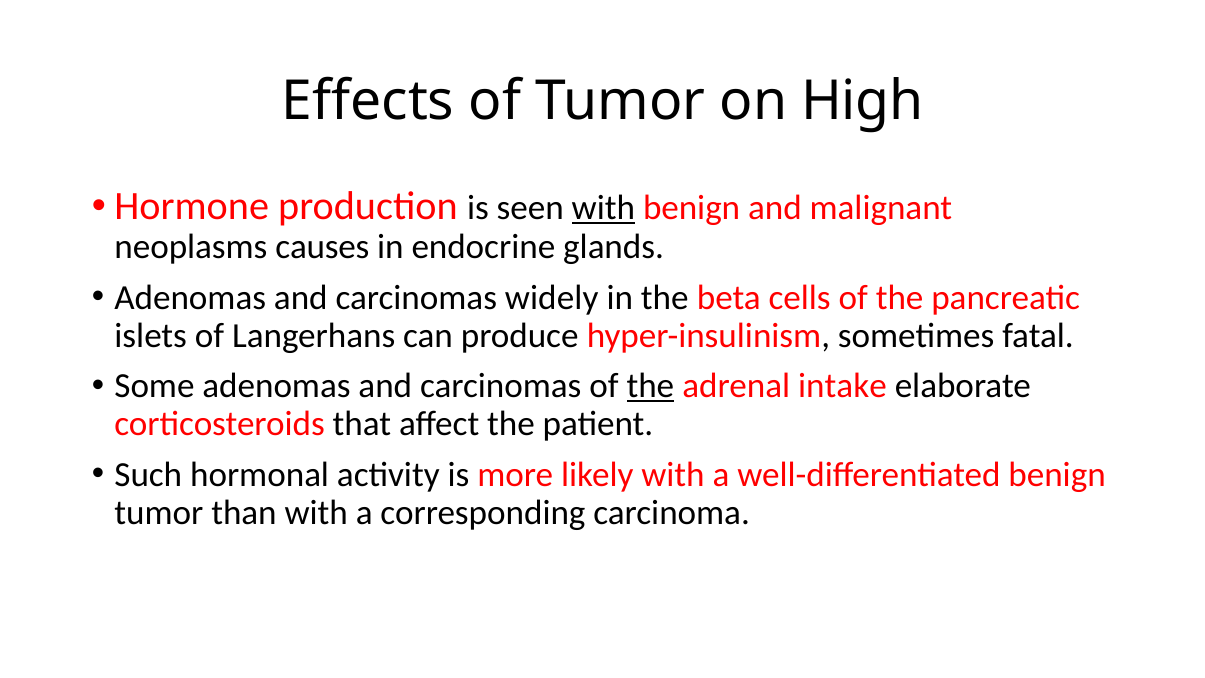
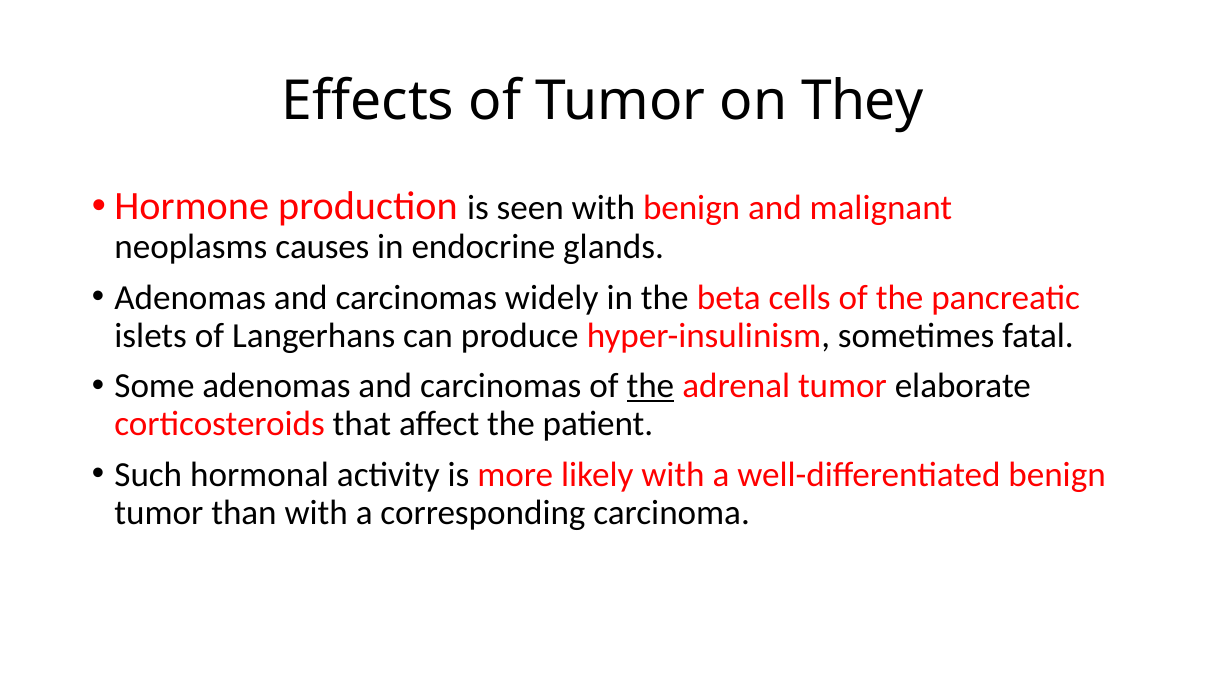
High: High -> They
with at (603, 208) underline: present -> none
adrenal intake: intake -> tumor
